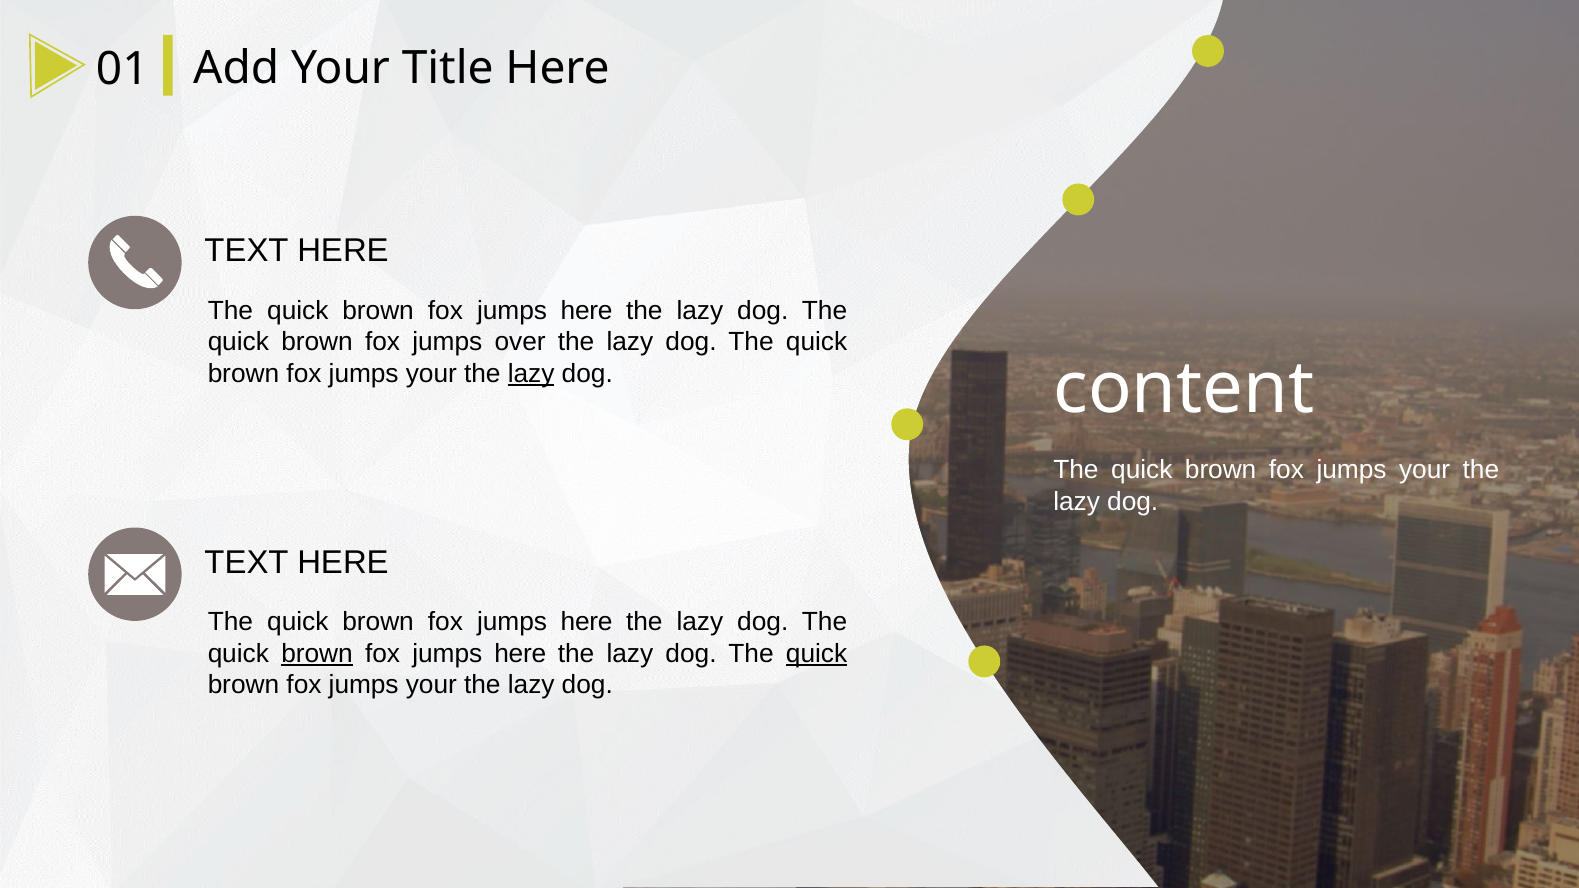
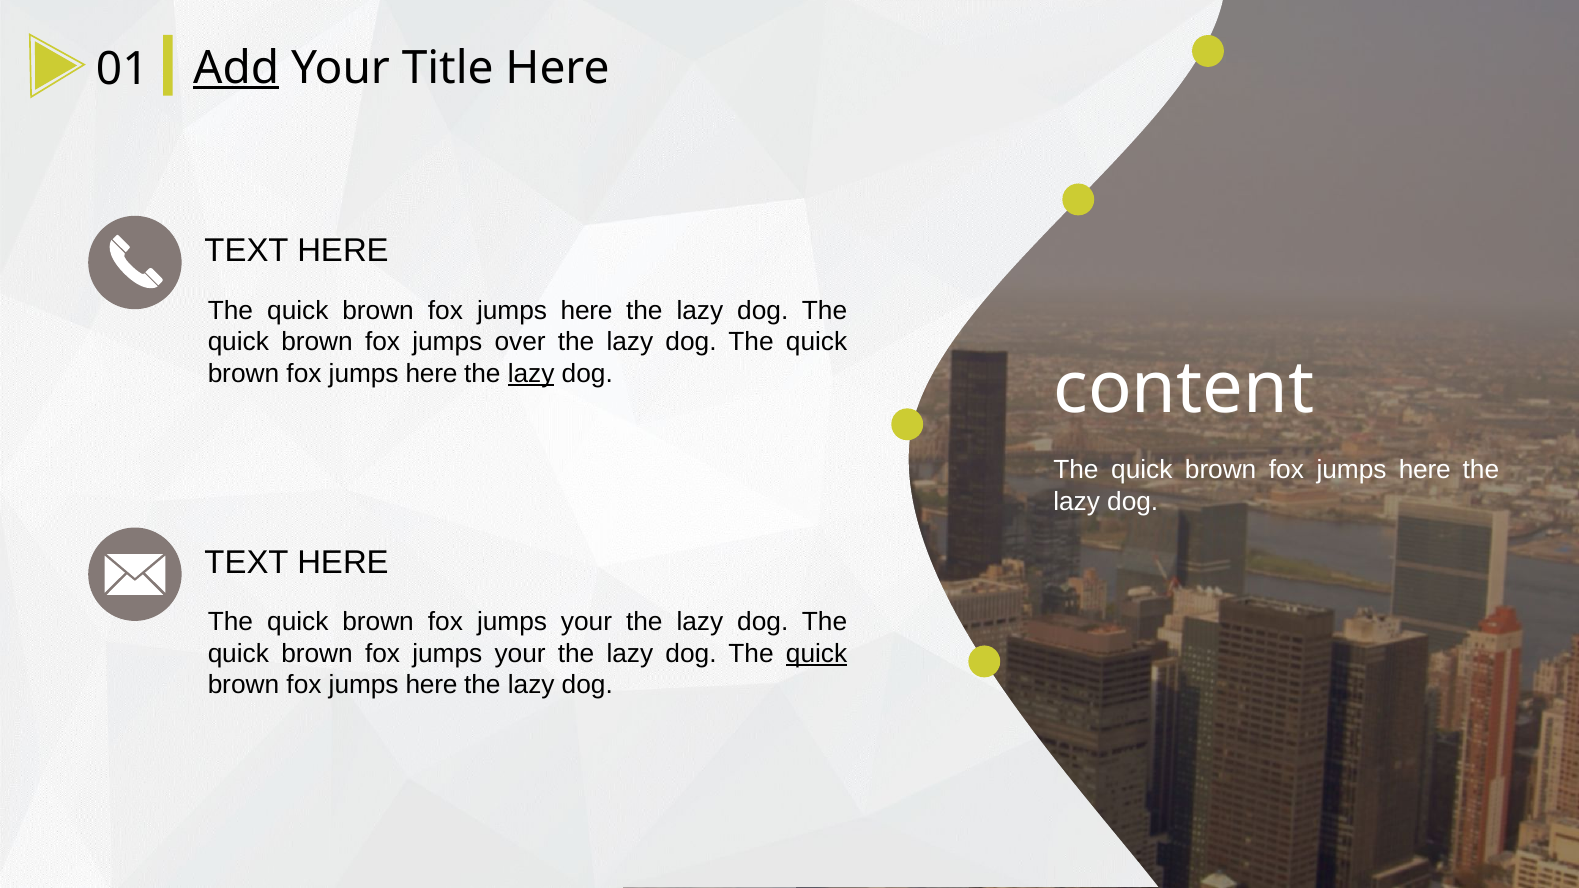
Add underline: none -> present
your at (431, 374): your -> here
your at (1425, 470): your -> here
here at (587, 622): here -> your
brown at (317, 654) underline: present -> none
here at (520, 654): here -> your
your at (431, 685): your -> here
